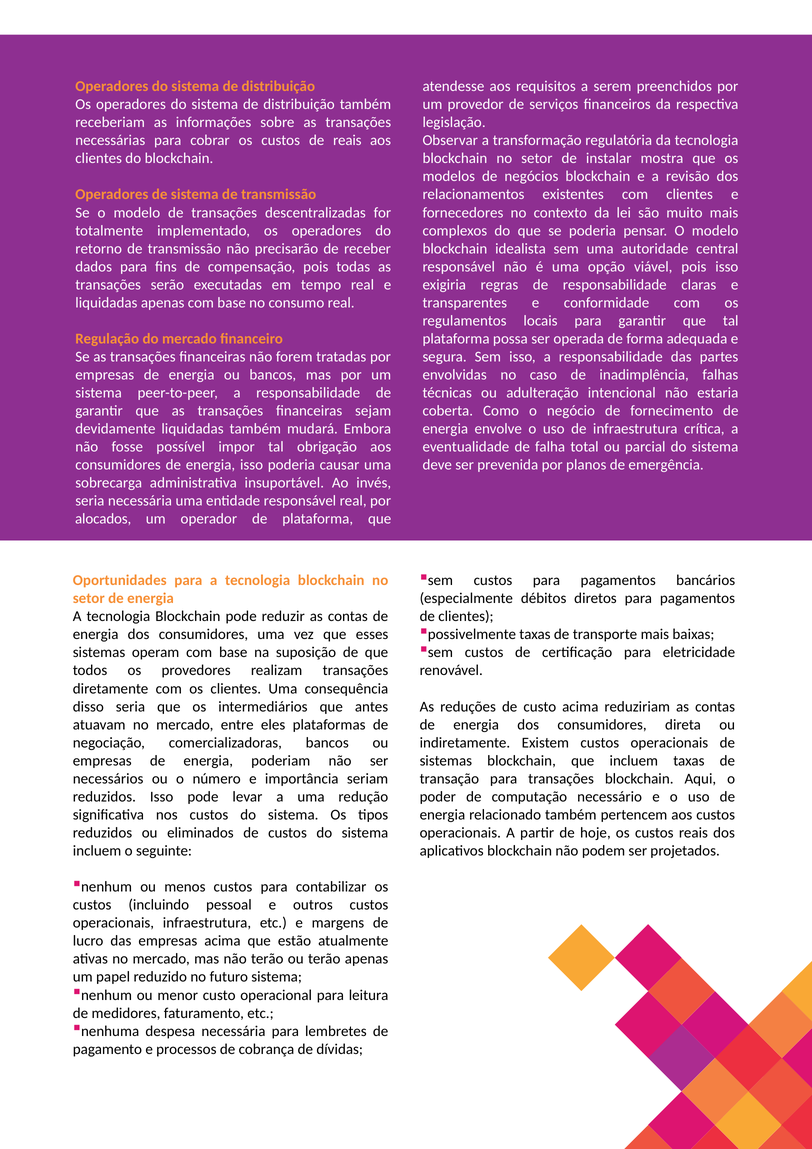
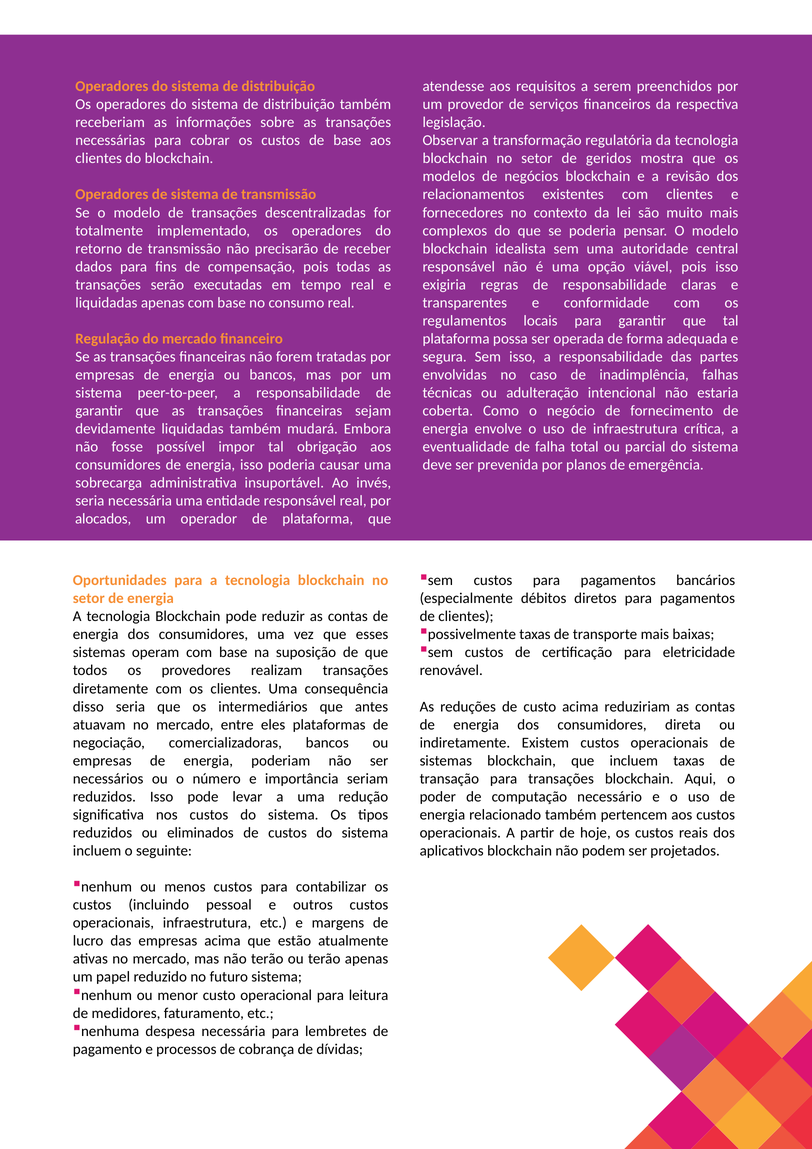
de reais: reais -> base
instalar: instalar -> geridos
